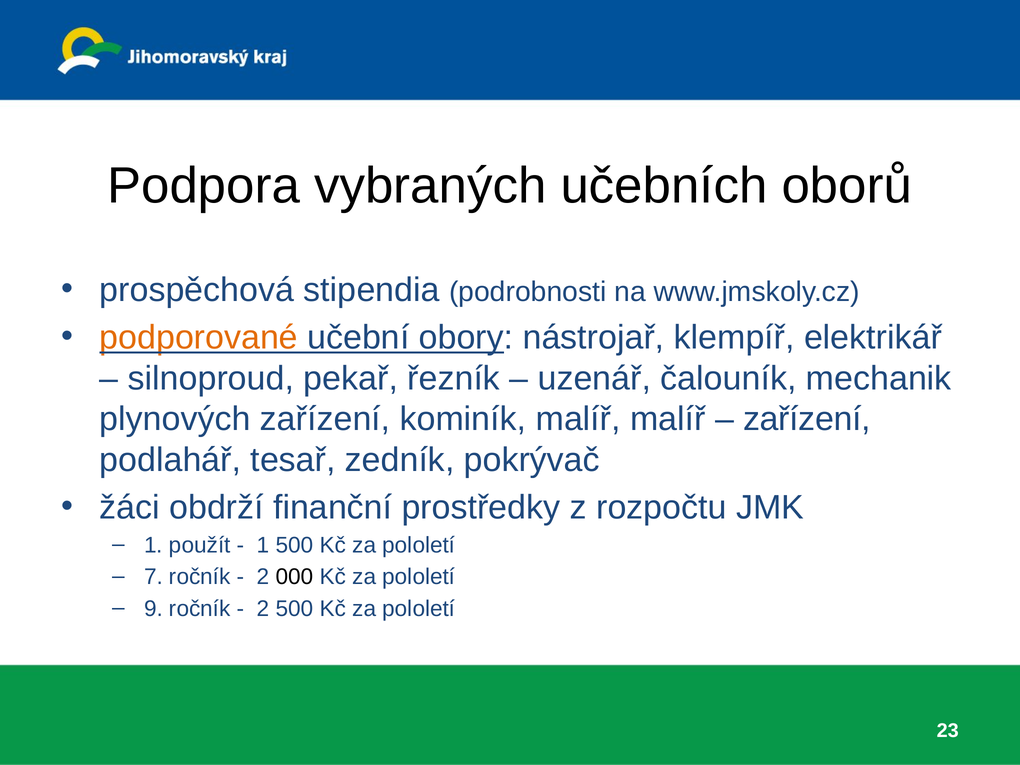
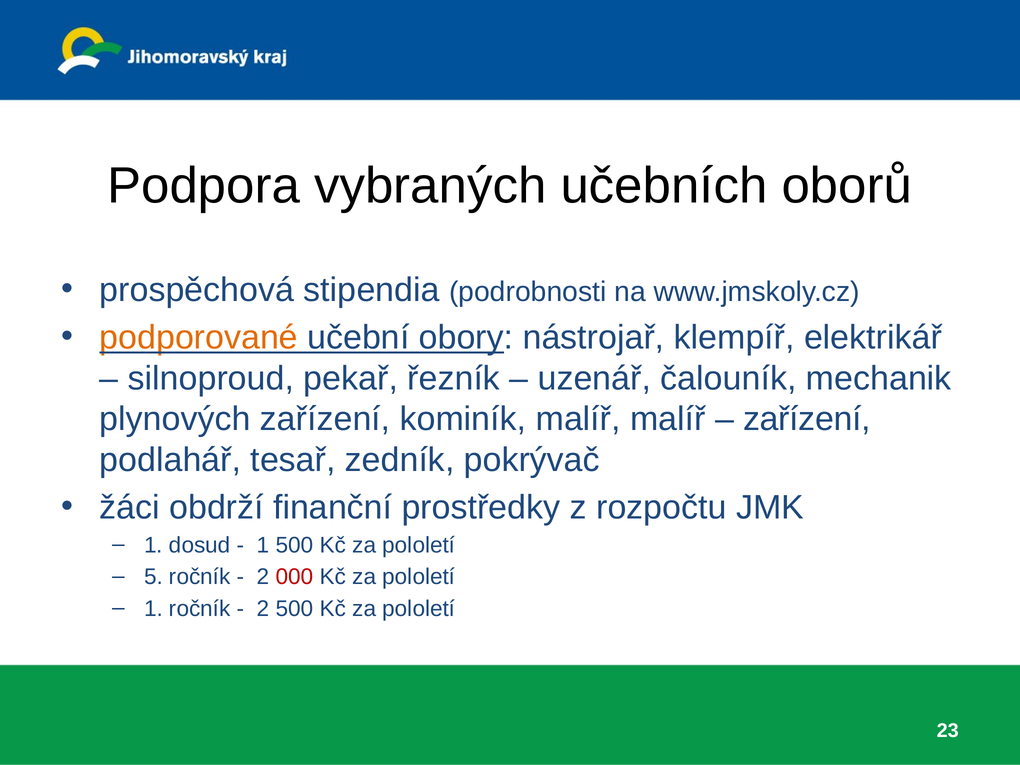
použít: použít -> dosud
7: 7 -> 5
000 colour: black -> red
9 at (153, 609): 9 -> 1
